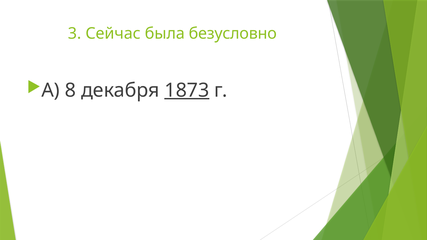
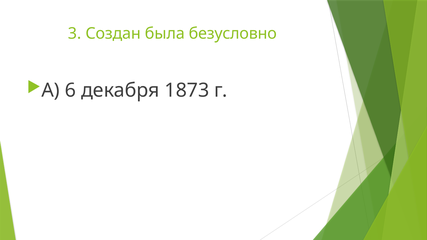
Сейчас: Сейчас -> Создан
8: 8 -> 6
1873 underline: present -> none
